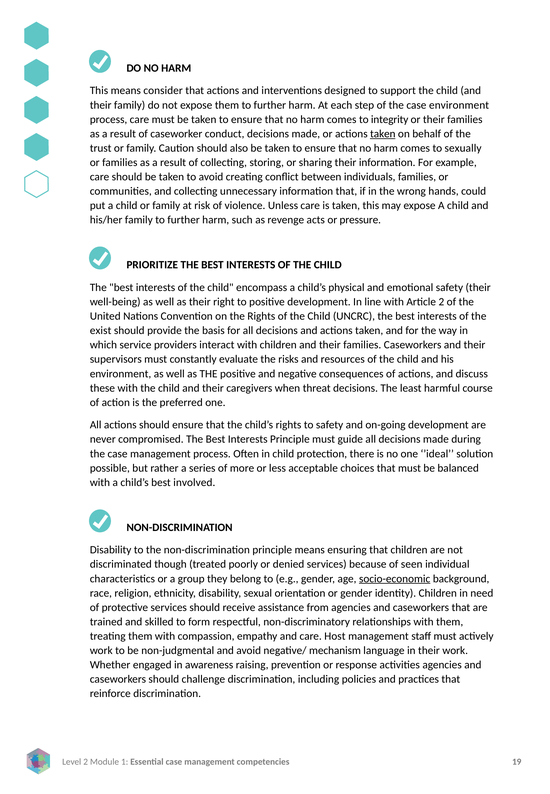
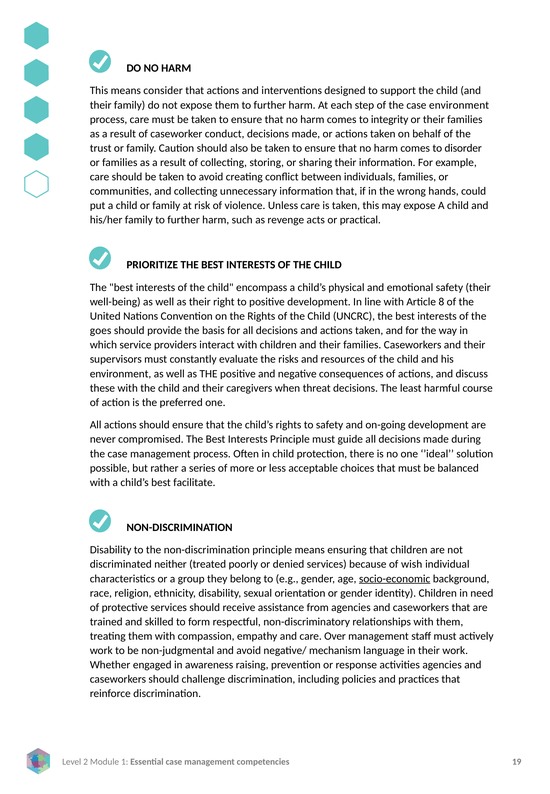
taken at (383, 134) underline: present -> none
sexually: sexually -> disorder
pressure: pressure -> practical
Article 2: 2 -> 8
exist: exist -> goes
involved: involved -> facilitate
though: though -> neither
seen: seen -> wish
Host: Host -> Over
